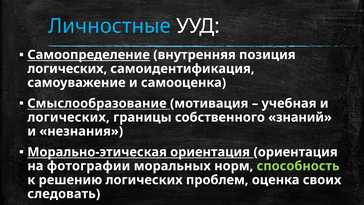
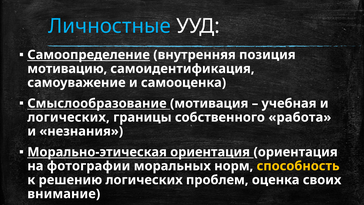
логических at (67, 69): логических -> мотивацию
знаний: знаний -> работа
способность colour: light green -> yellow
следовать: следовать -> внимание
